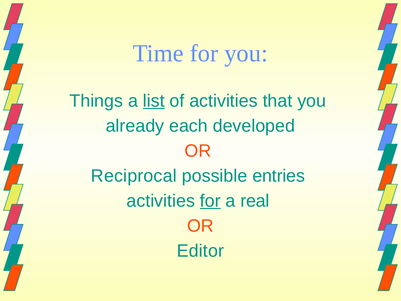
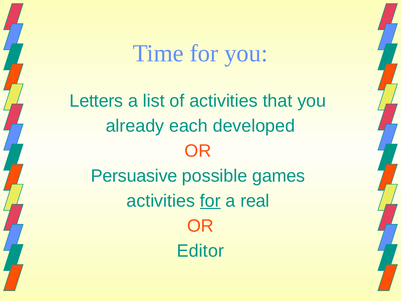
Things: Things -> Letters
list underline: present -> none
Reciprocal: Reciprocal -> Persuasive
entries: entries -> games
